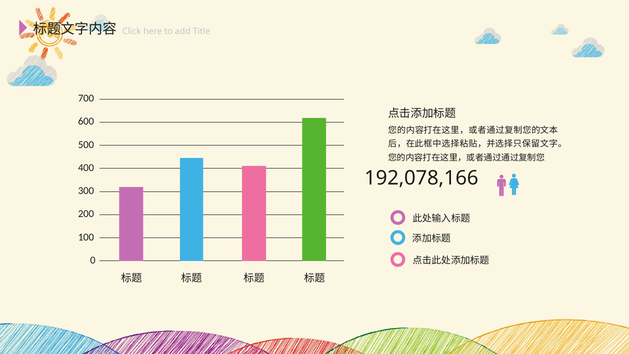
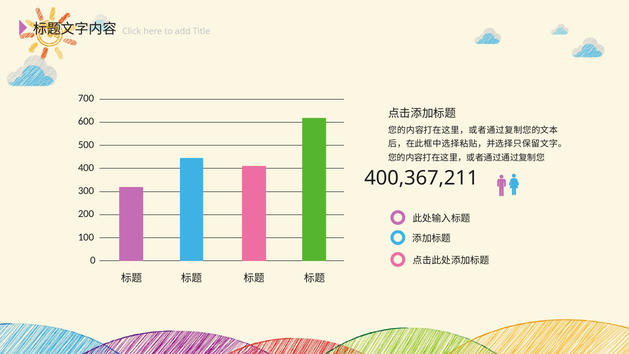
192,078,166: 192,078,166 -> 400,367,211
